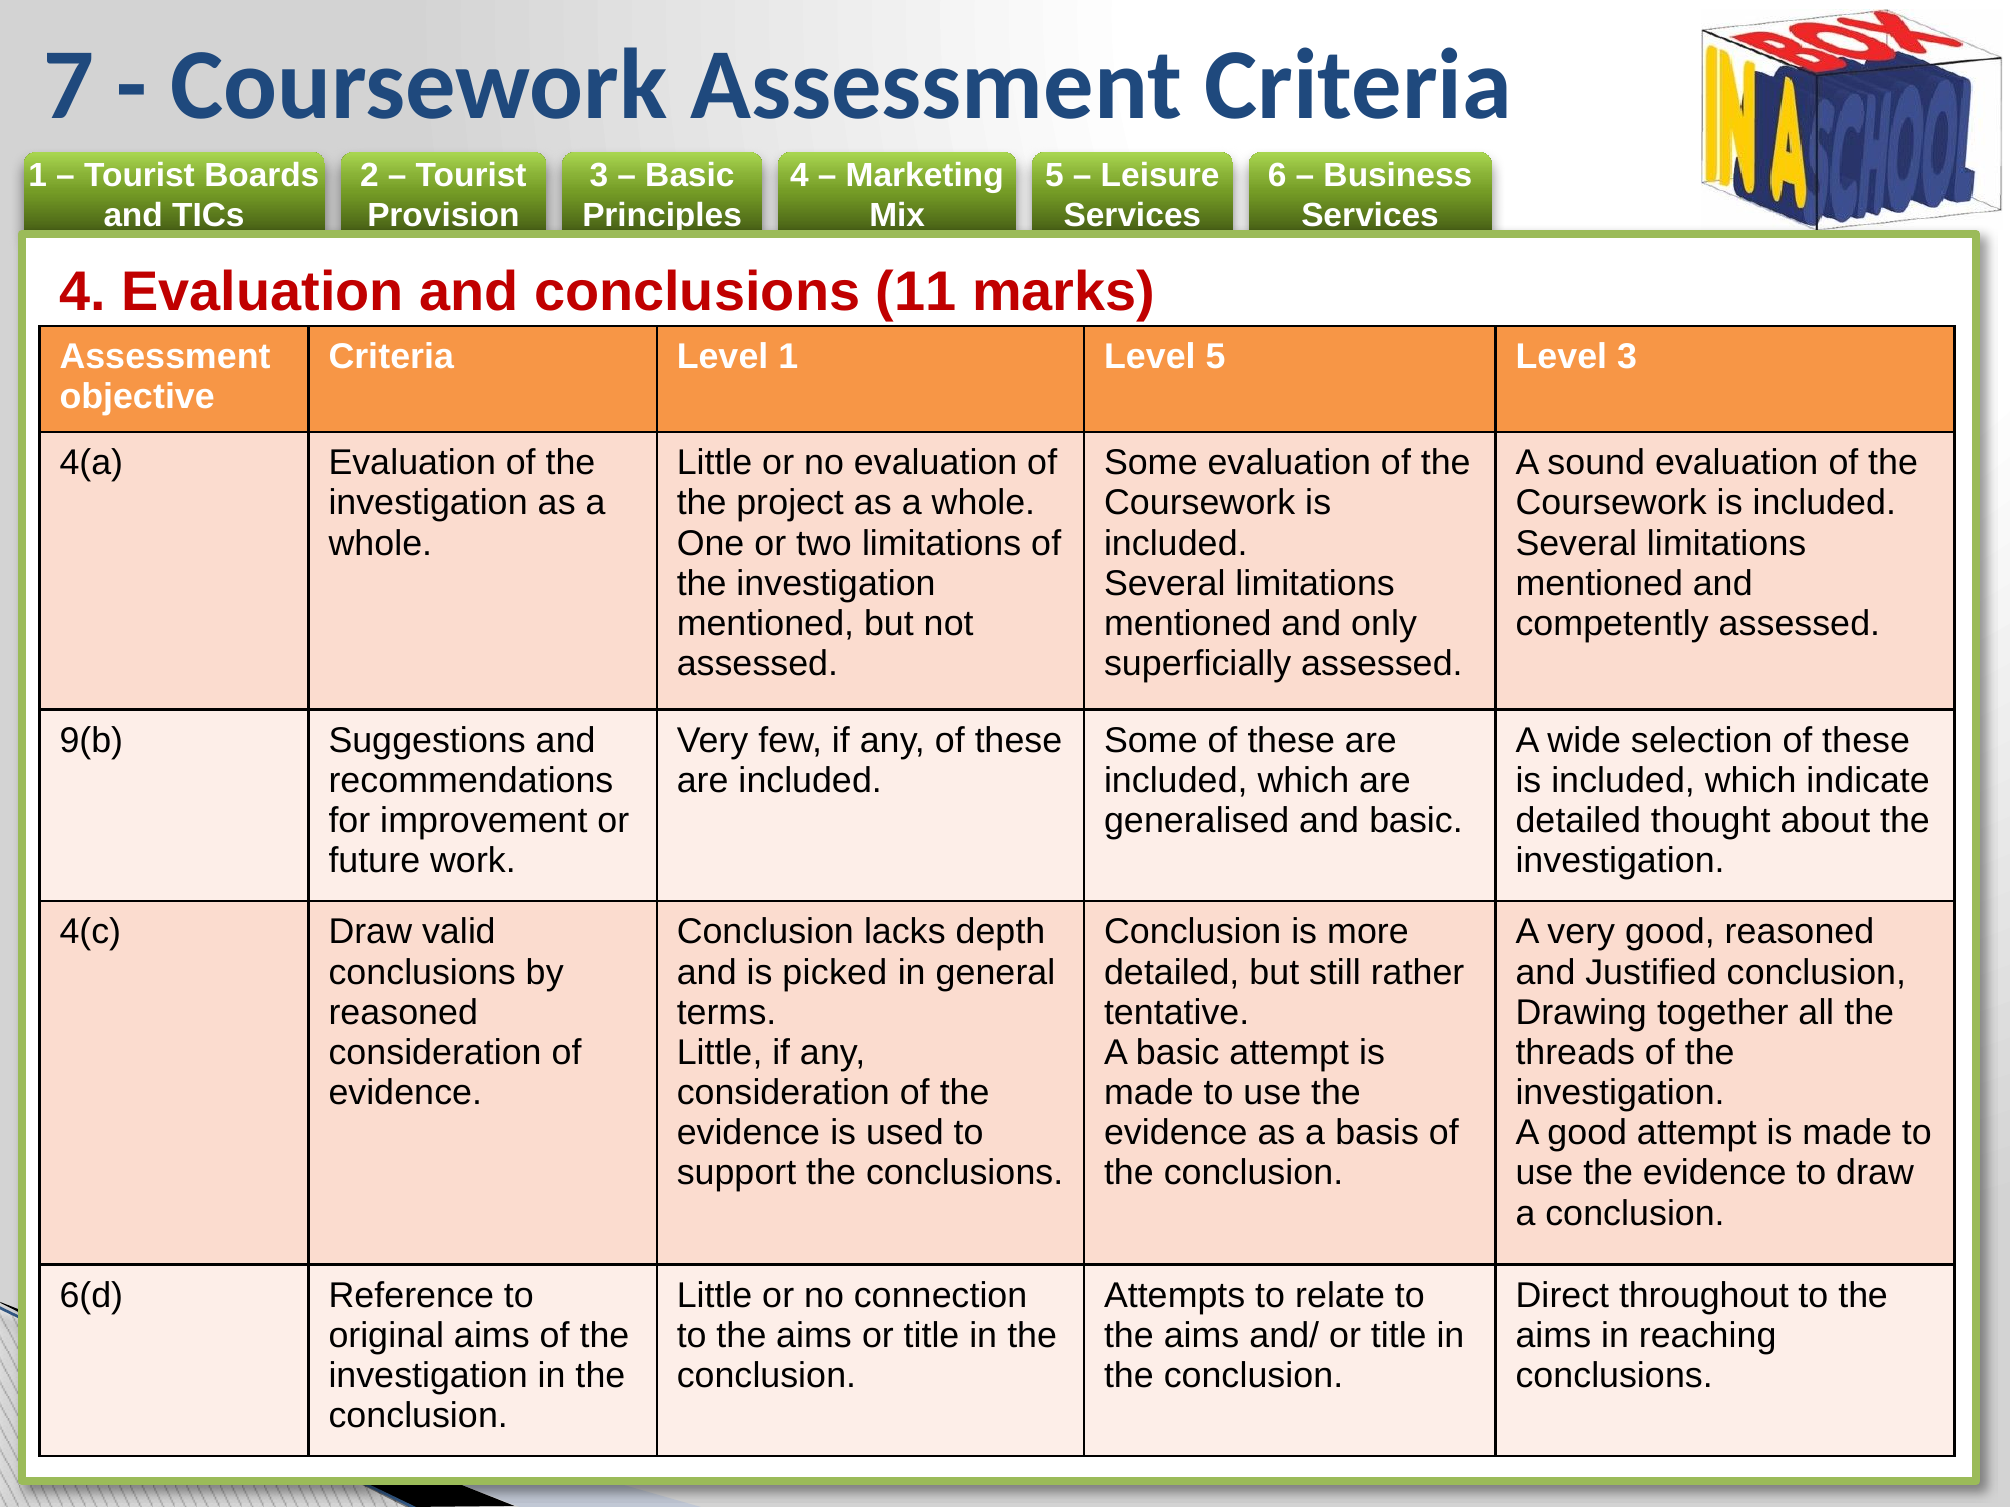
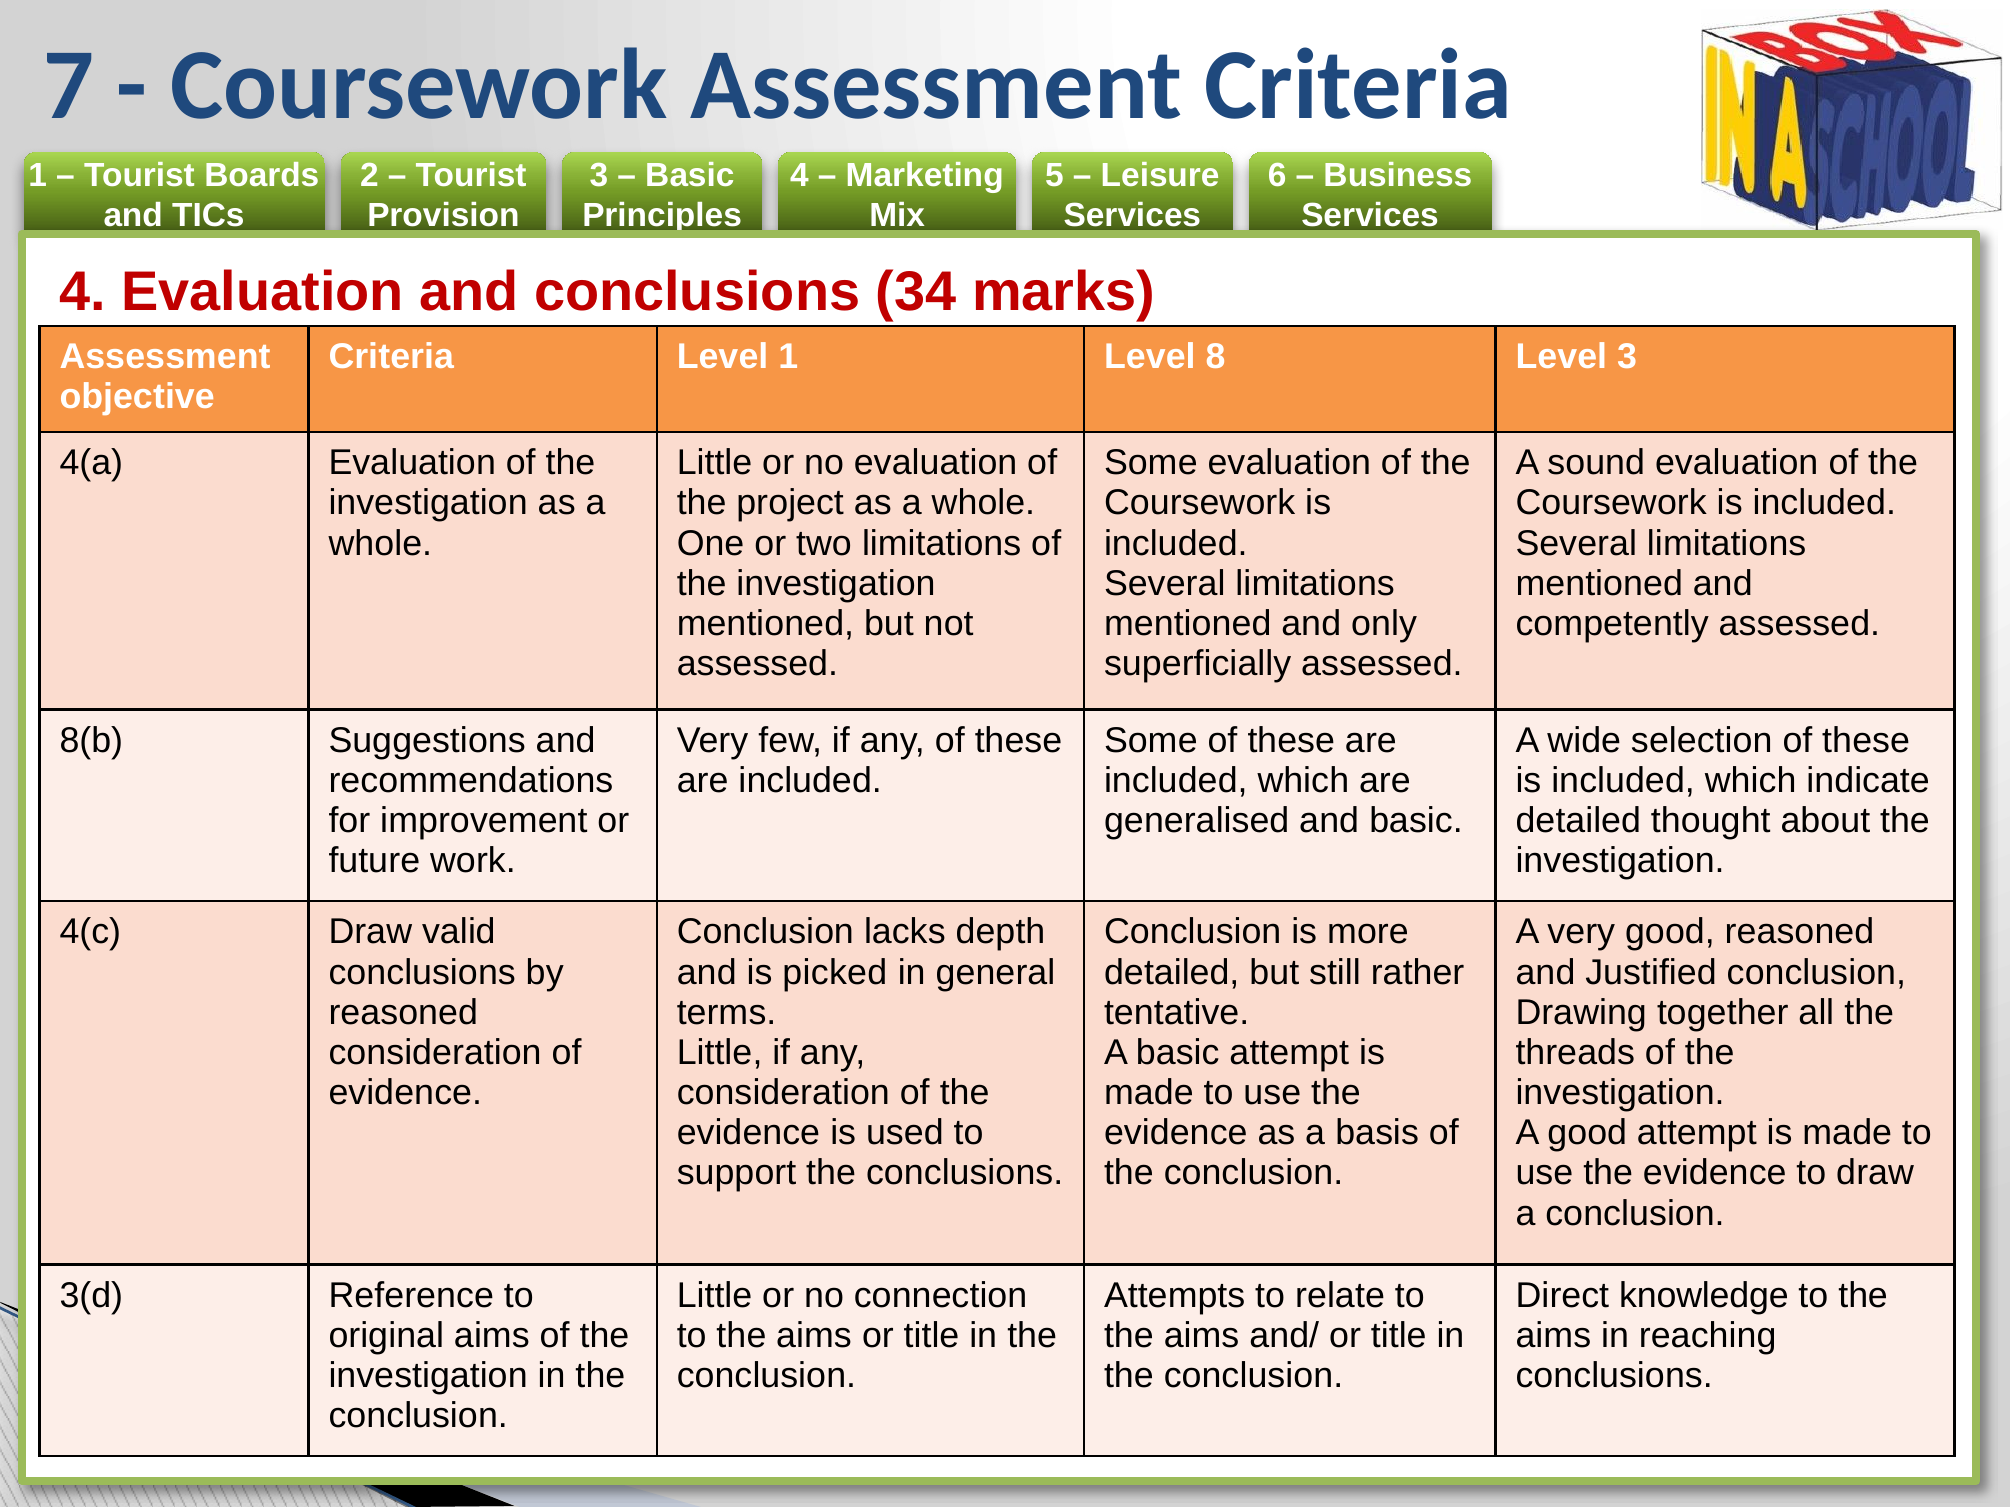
11: 11 -> 34
Level 5: 5 -> 8
9(b: 9(b -> 8(b
6(d: 6(d -> 3(d
throughout: throughout -> knowledge
